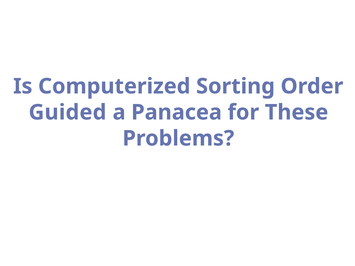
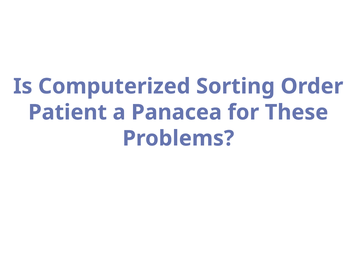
Guided: Guided -> Patient
